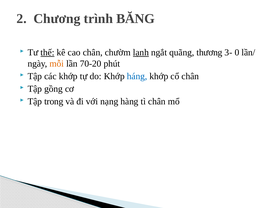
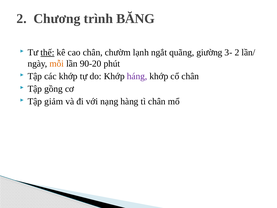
lạnh underline: present -> none
thương: thương -> giường
3- 0: 0 -> 2
70-20: 70-20 -> 90-20
háng colour: blue -> purple
trong: trong -> giảm
